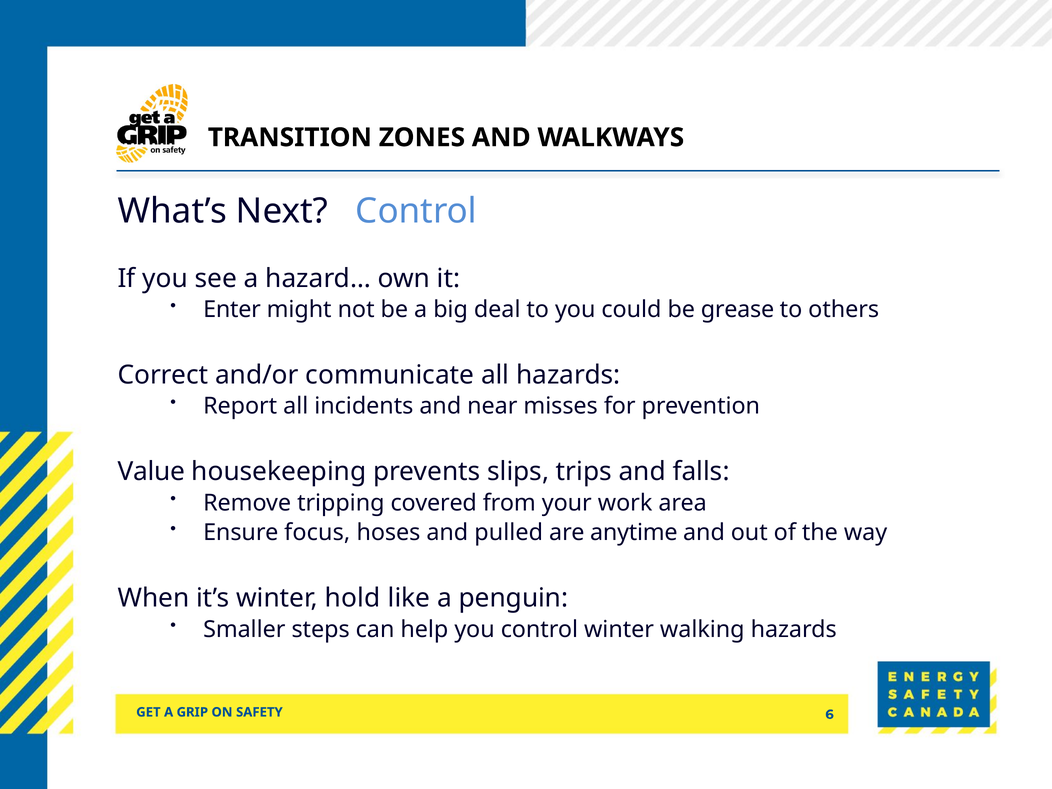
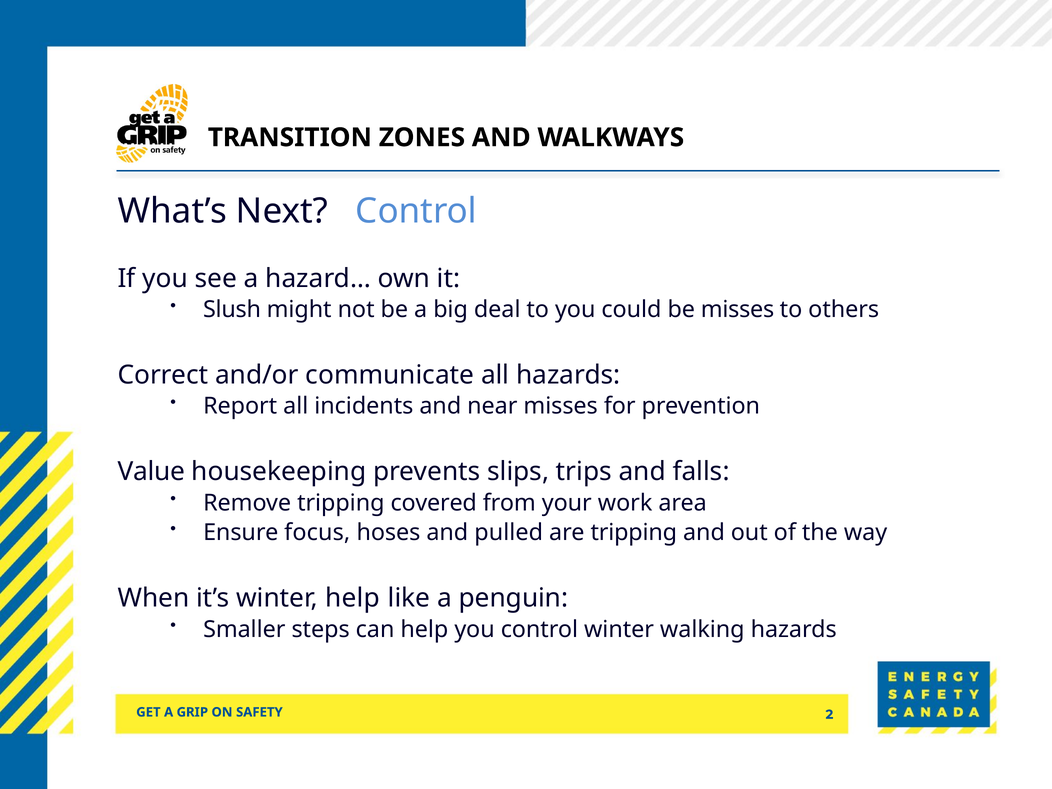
Enter: Enter -> Slush
be grease: grease -> misses
are anytime: anytime -> tripping
winter hold: hold -> help
6: 6 -> 2
